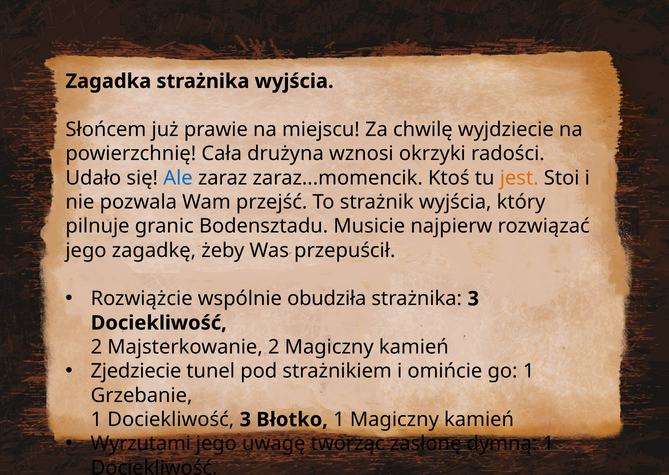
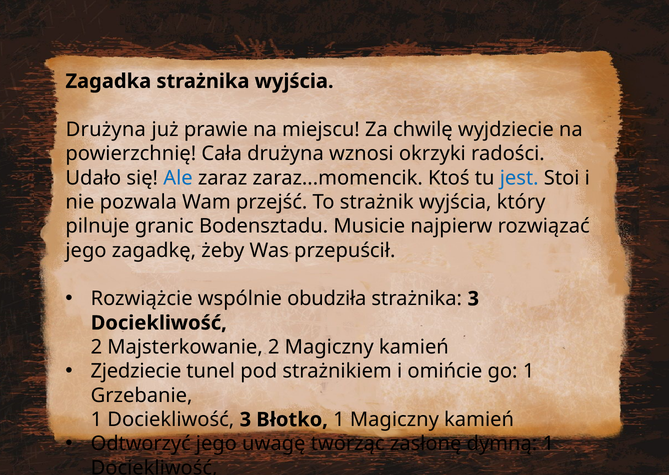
Słońcem at (106, 130): Słońcem -> Drużyna
jest colour: orange -> blue
Wyrzutami: Wyrzutami -> Odtworzyć
